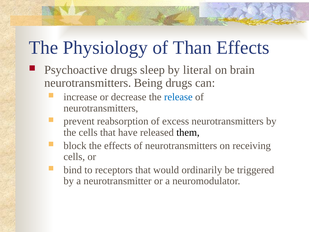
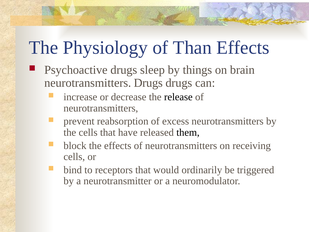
literal: literal -> things
neurotransmitters Being: Being -> Drugs
release colour: blue -> black
